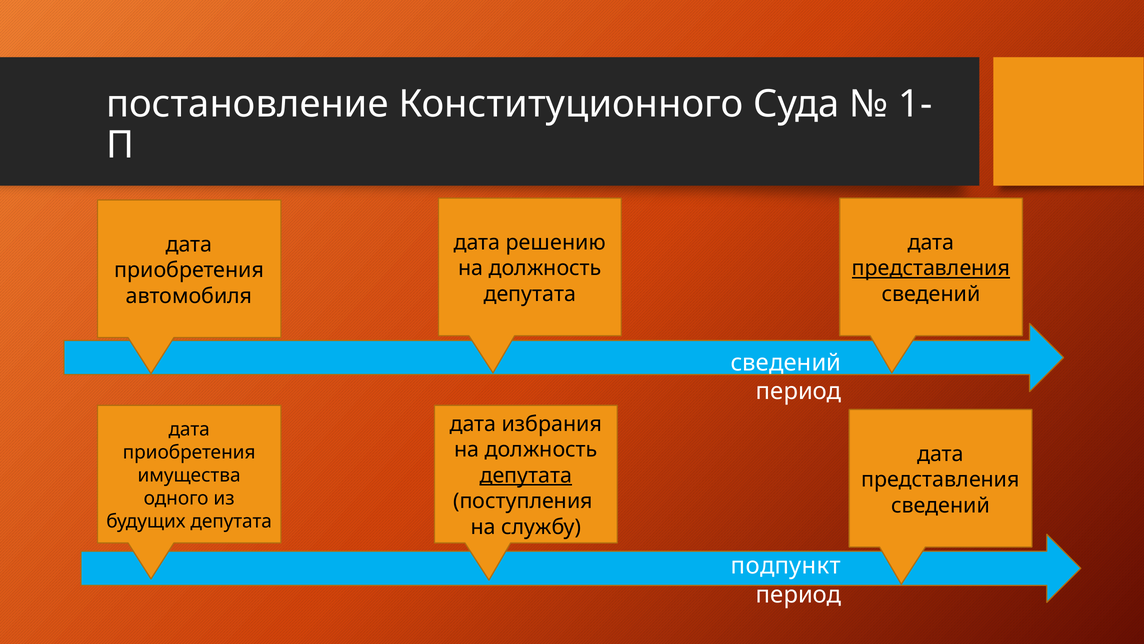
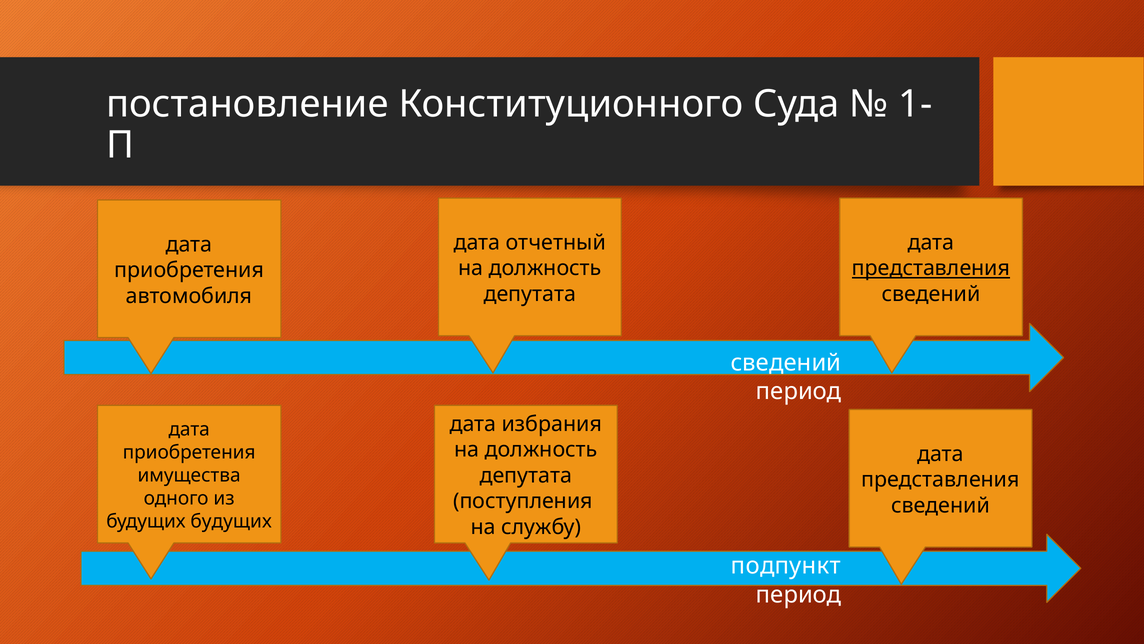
решению: решению -> отчетный
депутата at (526, 475) underline: present -> none
будущих депутата: депутата -> будущих
